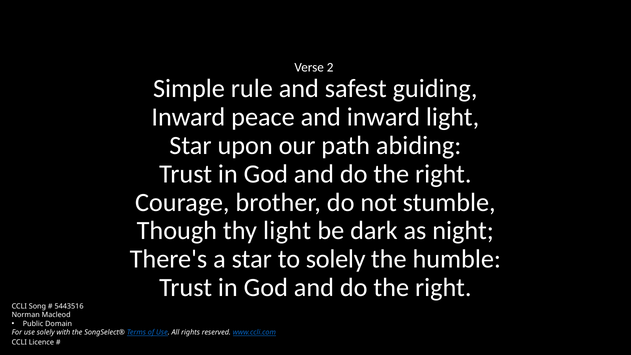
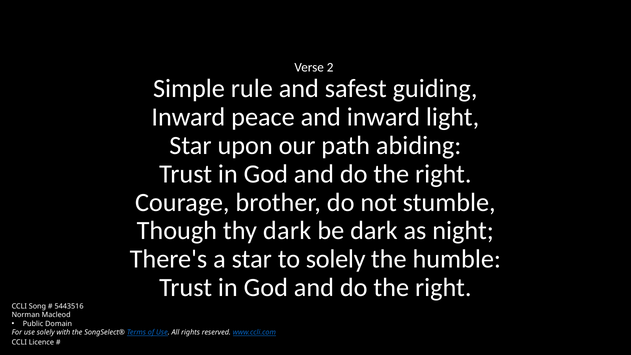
thy light: light -> dark
